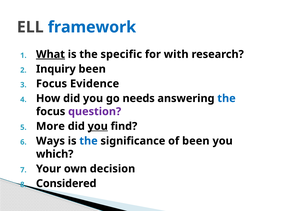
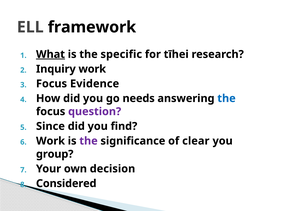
framework colour: blue -> black
with: with -> tīhei
Inquiry been: been -> work
More: More -> Since
you at (98, 126) underline: present -> none
Ways at (50, 141): Ways -> Work
the at (89, 141) colour: blue -> purple
of been: been -> clear
which: which -> group
